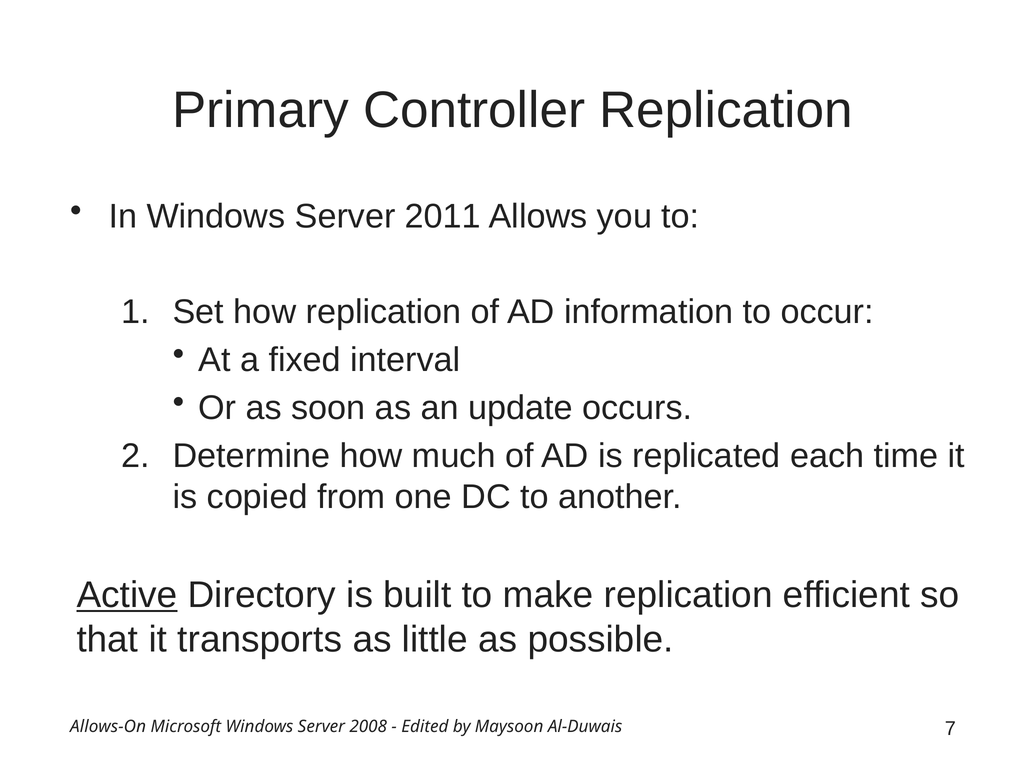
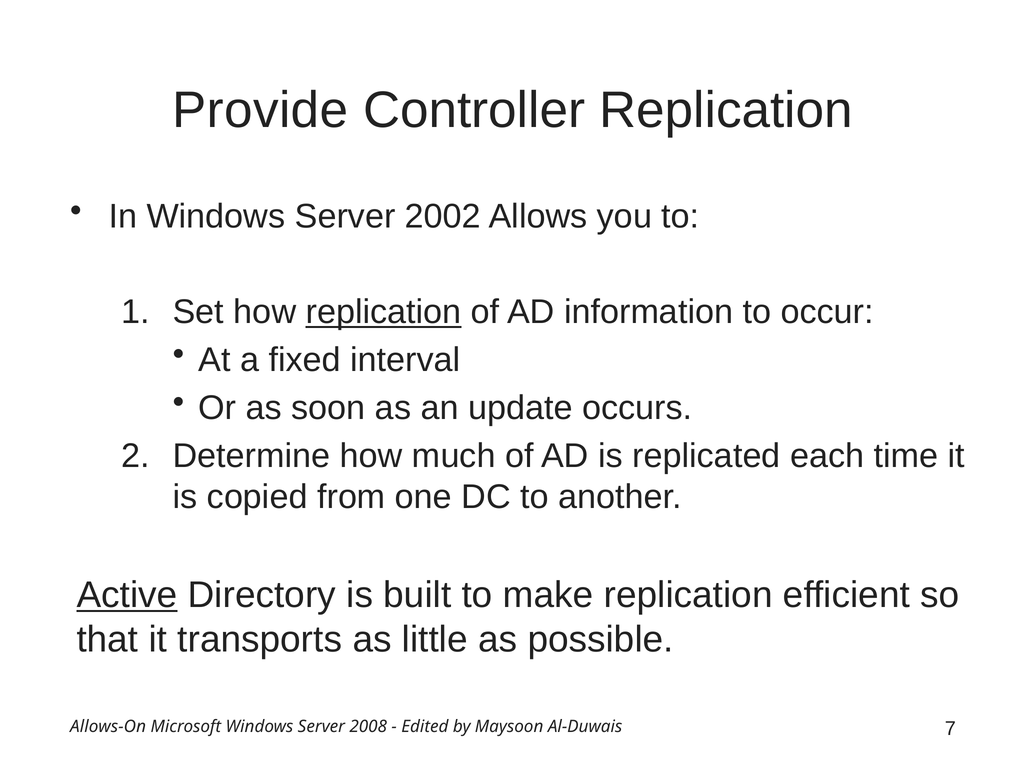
Primary: Primary -> Provide
2011: 2011 -> 2002
replication at (384, 312) underline: none -> present
